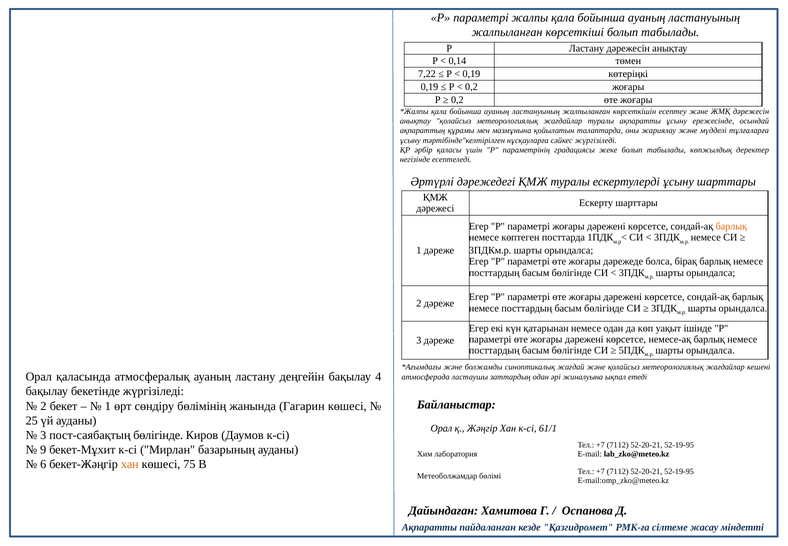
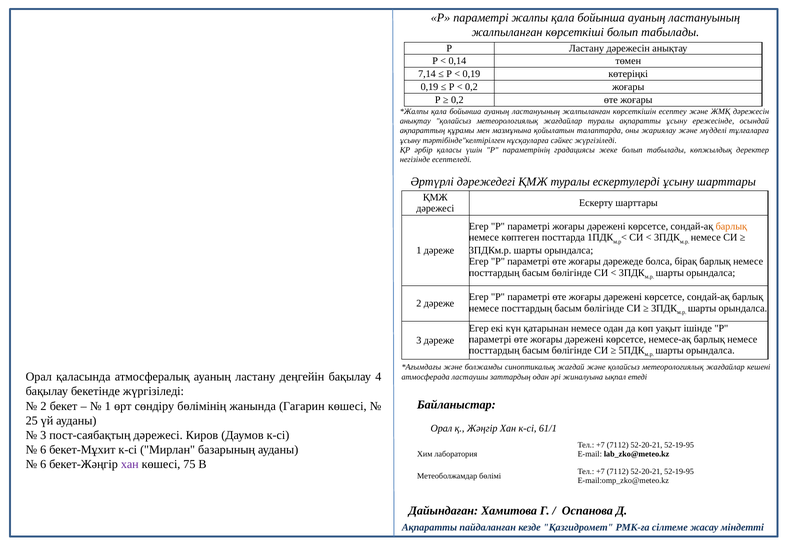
7,22: 7,22 -> 7,14
пост-саябақтың бөлігінде: бөлігінде -> дәрежесі
9 at (43, 449): 9 -> 6
хан at (130, 464) colour: orange -> purple
